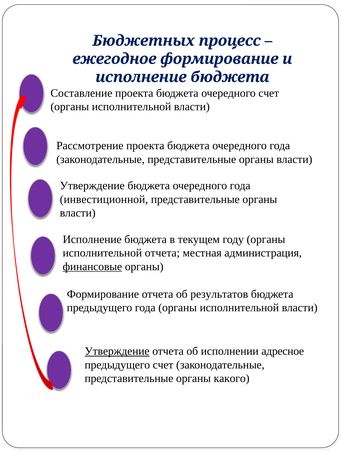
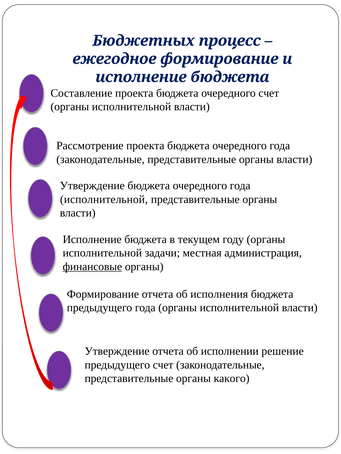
инвестиционной at (104, 200): инвестиционной -> исполнительной
исполнительной отчета: отчета -> задачи
результатов: результатов -> исполнения
Утверждение at (117, 352) underline: present -> none
адресное: адресное -> решение
